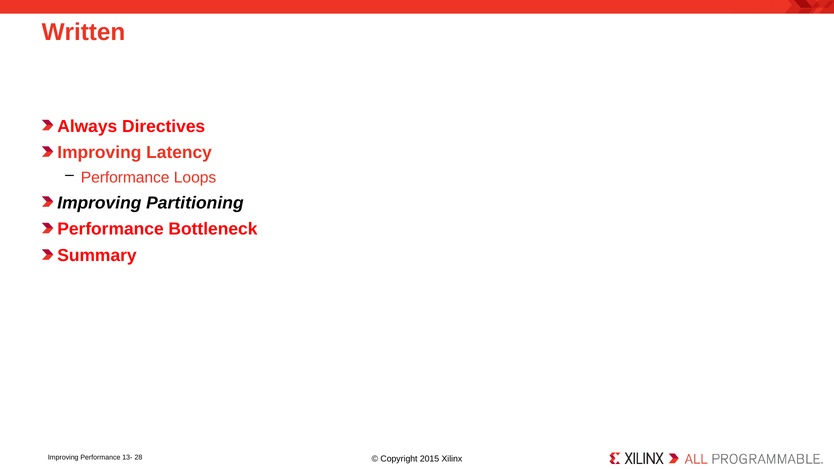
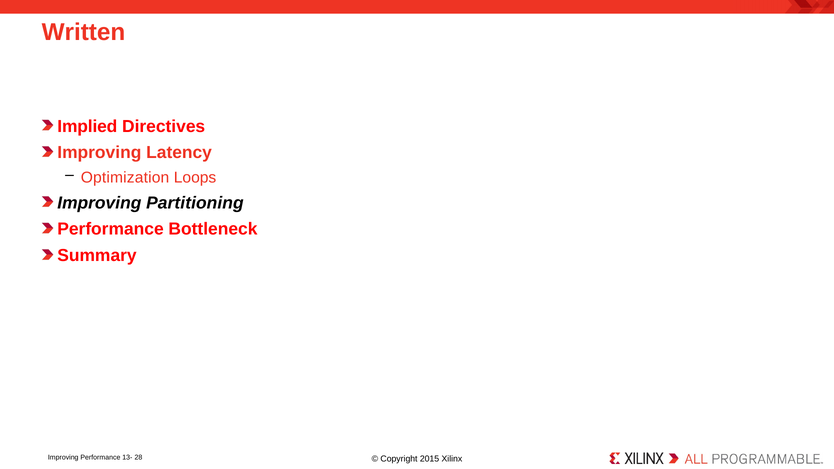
Always: Always -> Implied
Performance at (125, 177): Performance -> Optimization
